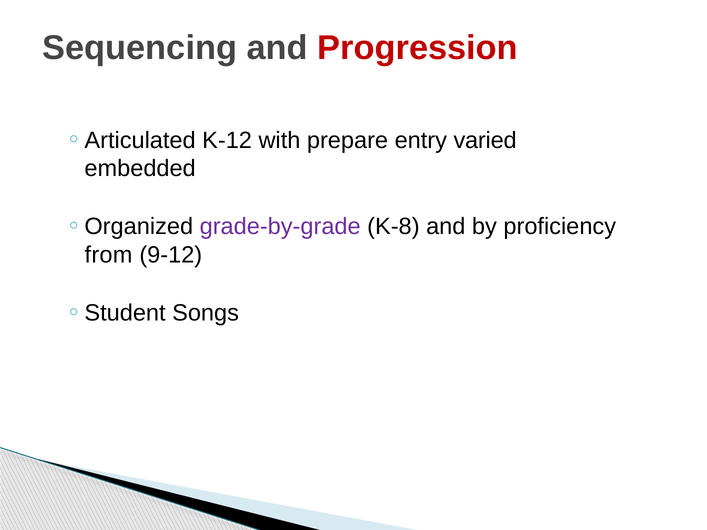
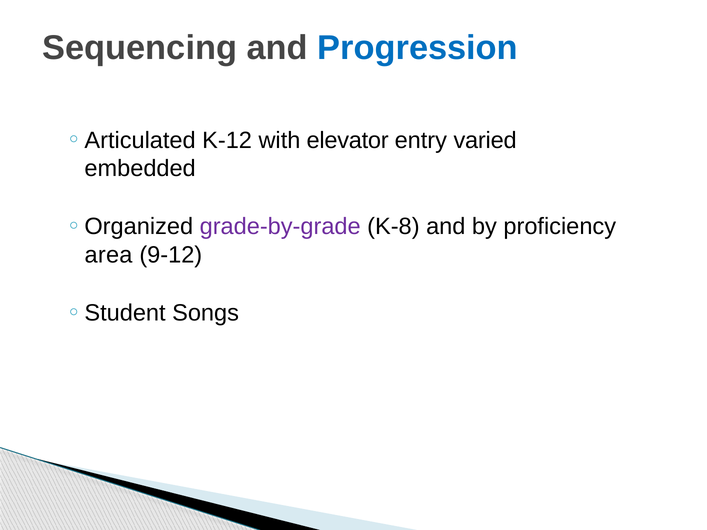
Progression colour: red -> blue
prepare: prepare -> elevator
from: from -> area
